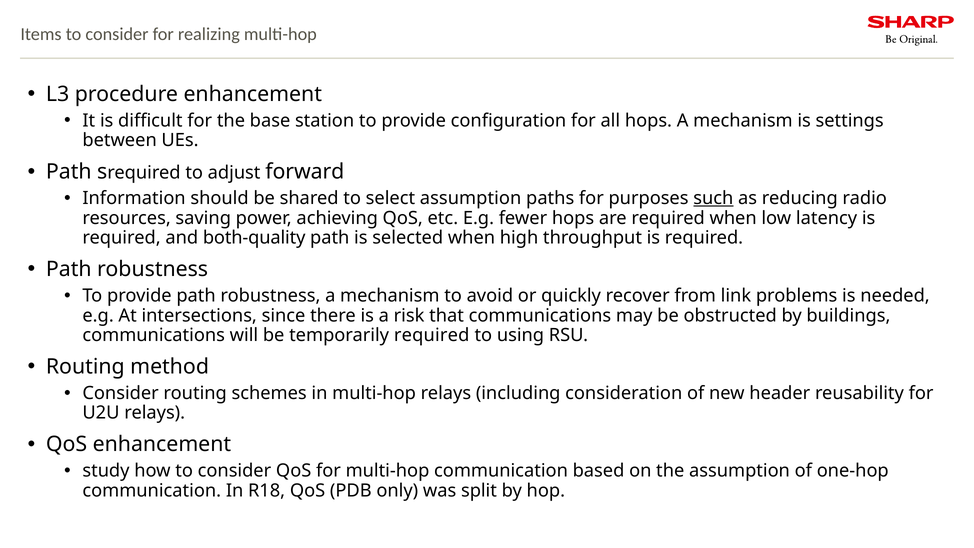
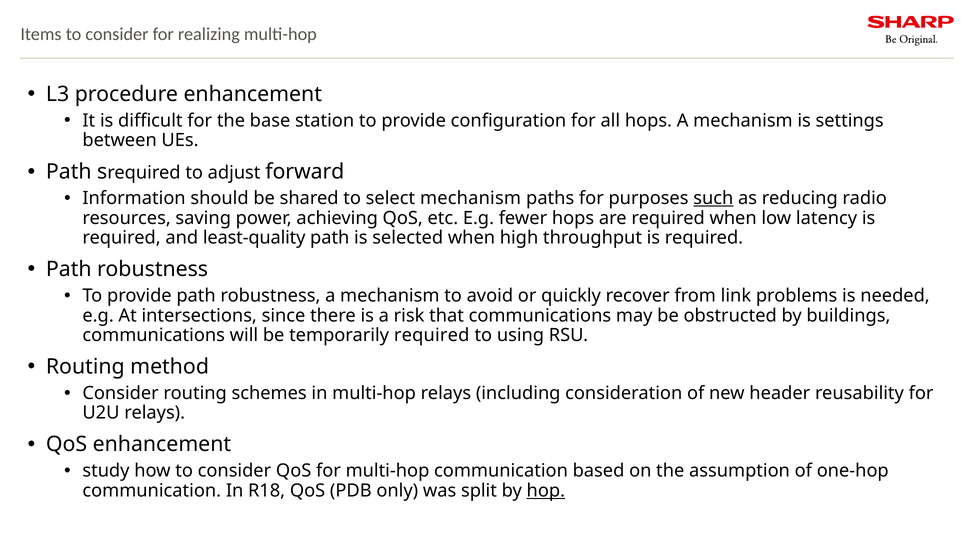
select assumption: assumption -> mechanism
both-quality: both-quality -> least-quality
hop underline: none -> present
